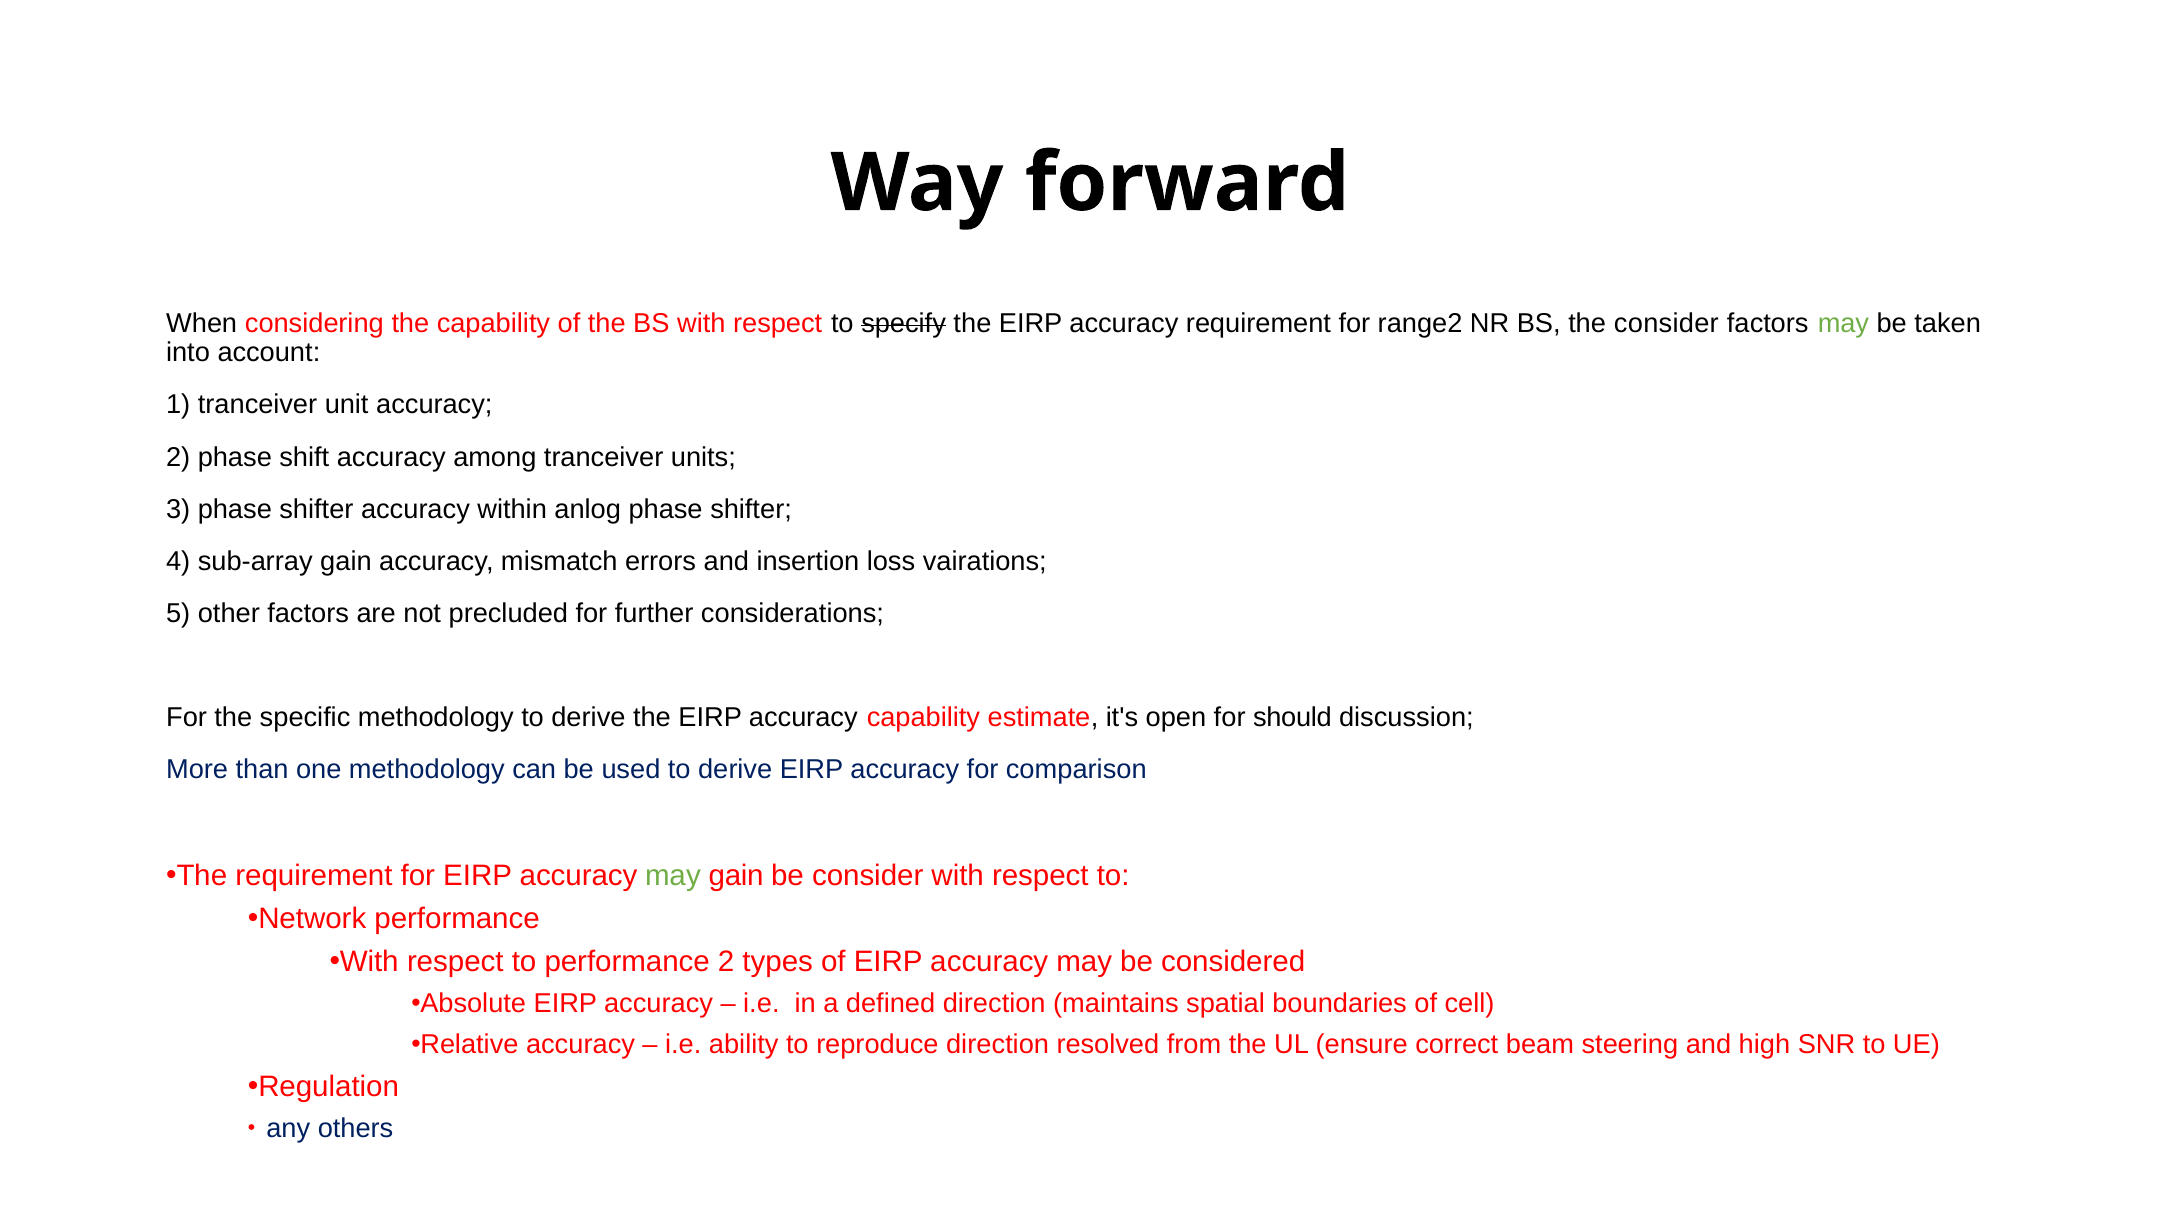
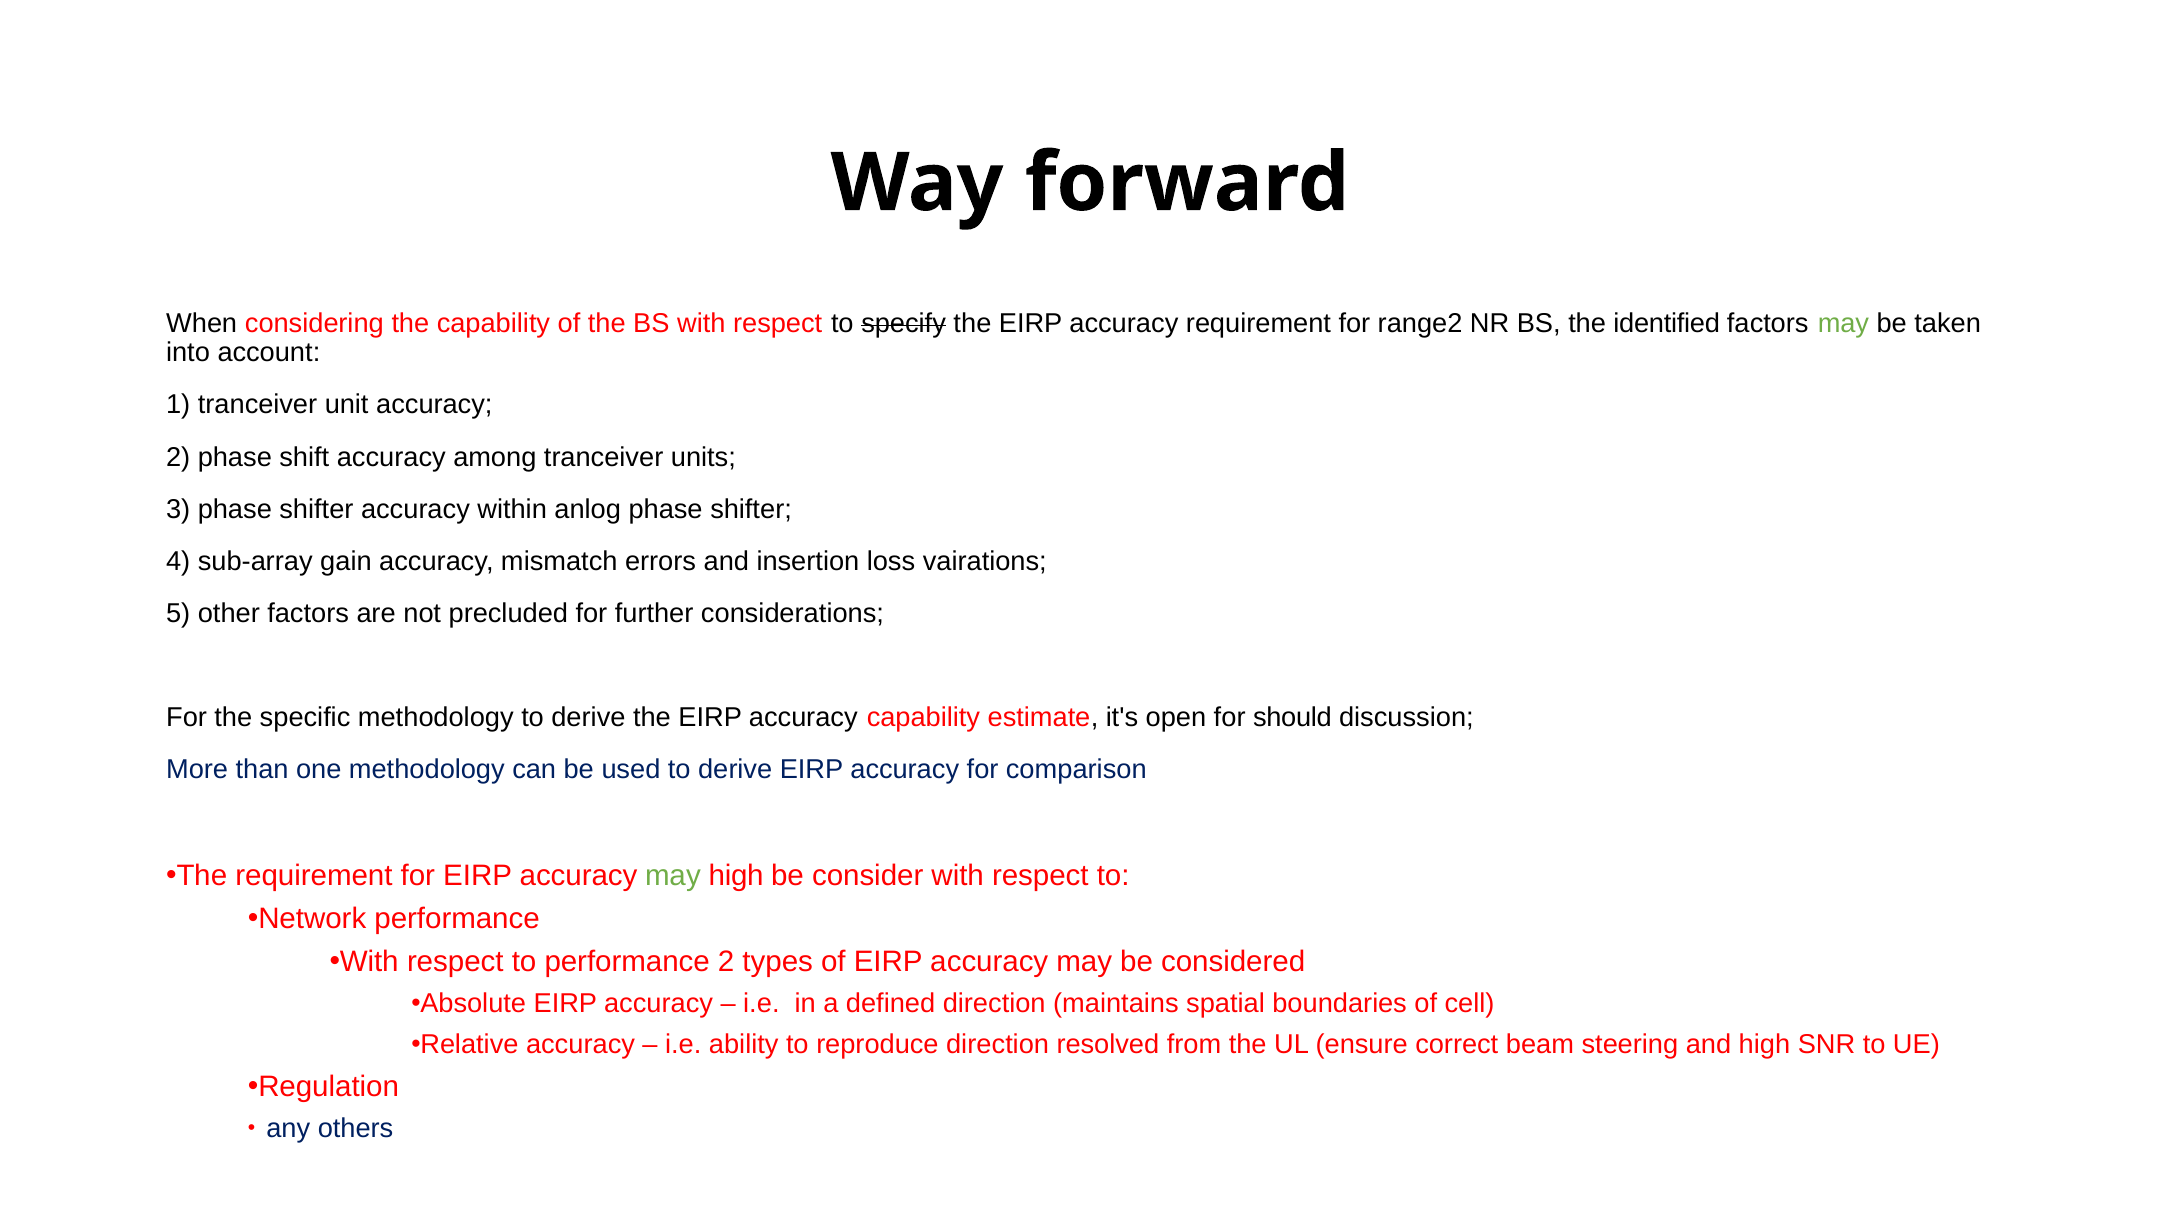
the consider: consider -> identified
may gain: gain -> high
